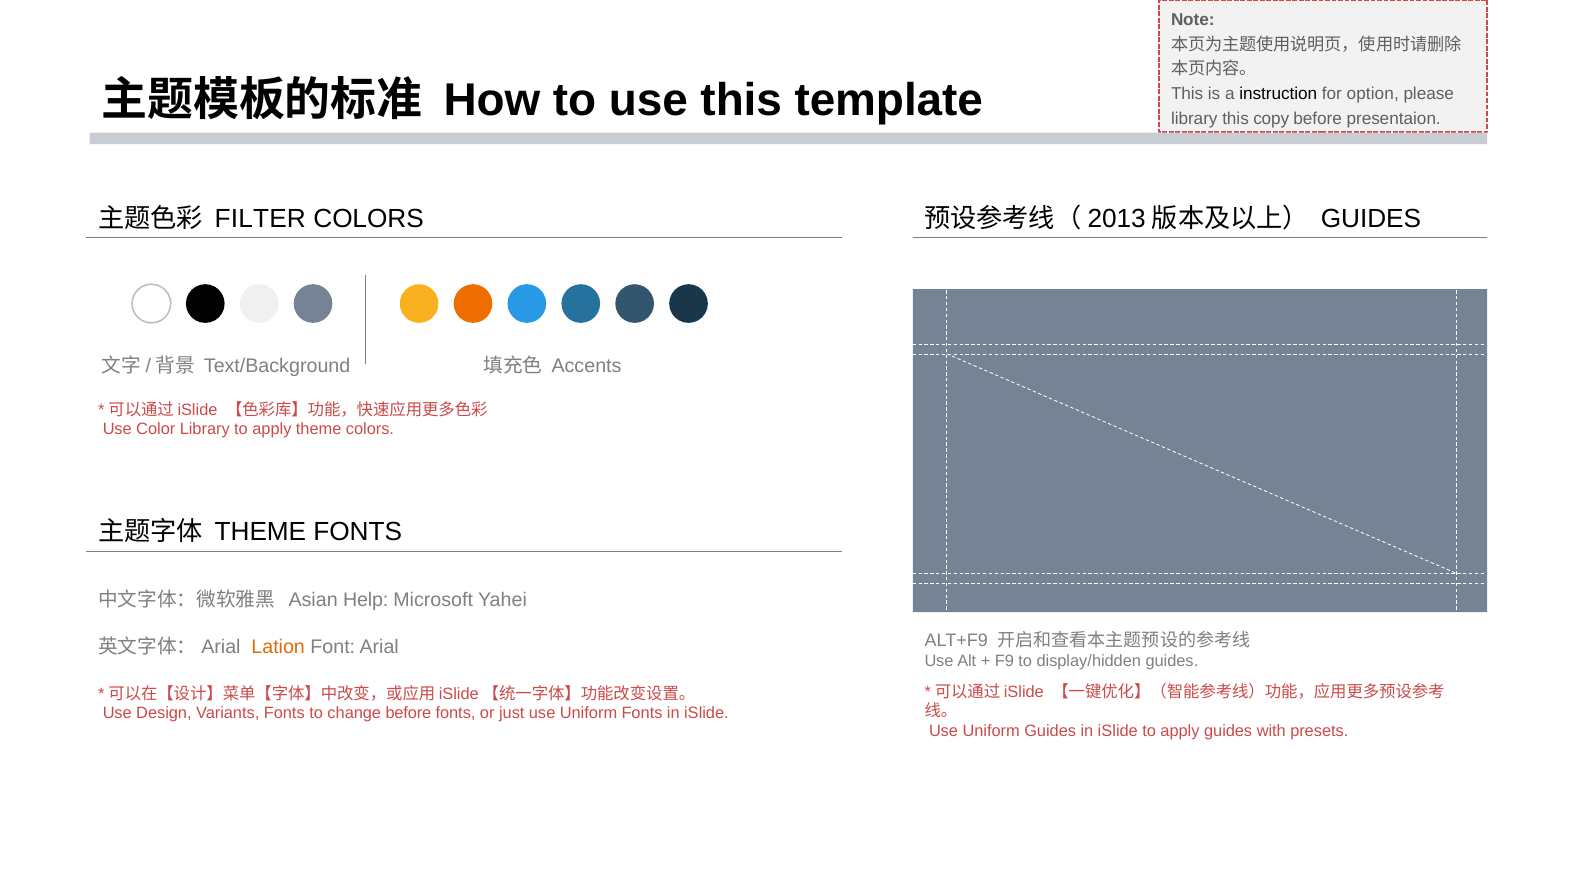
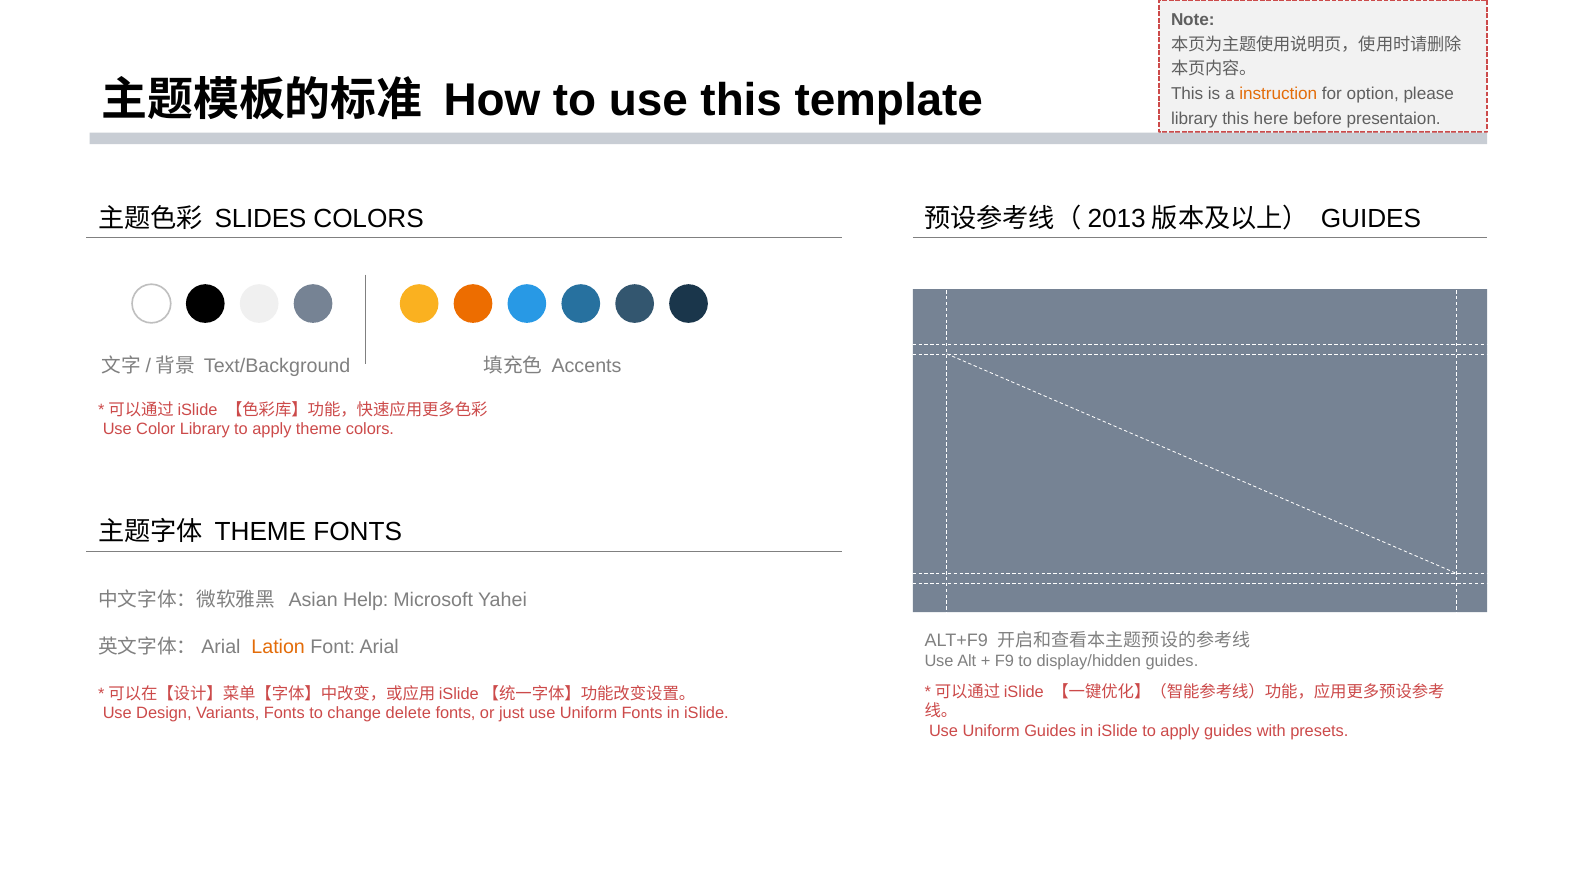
instruction colour: black -> orange
copy: copy -> here
FILTER: FILTER -> SLIDES
change before: before -> delete
